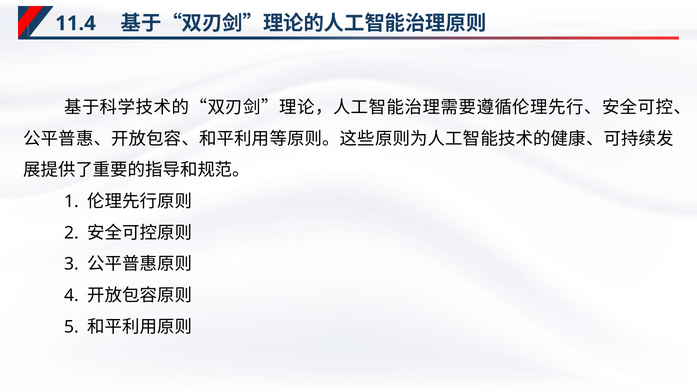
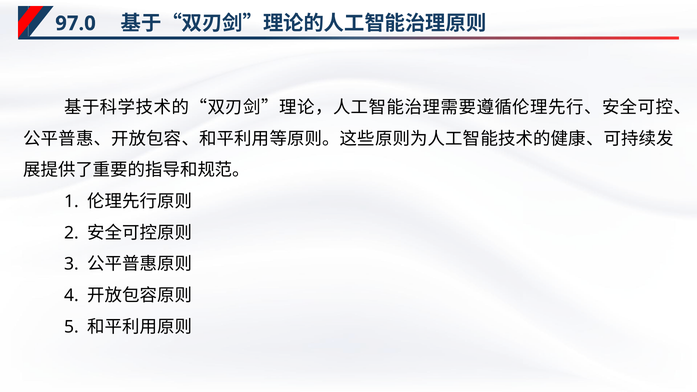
11.4: 11.4 -> 97.0
